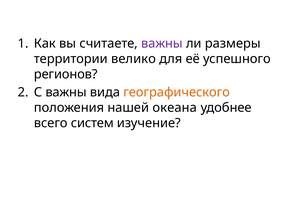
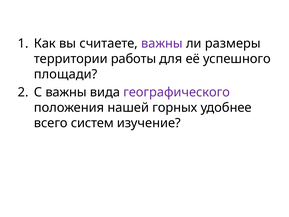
велико: велико -> работы
регионов: регионов -> площади
географического colour: orange -> purple
океана: океана -> горных
